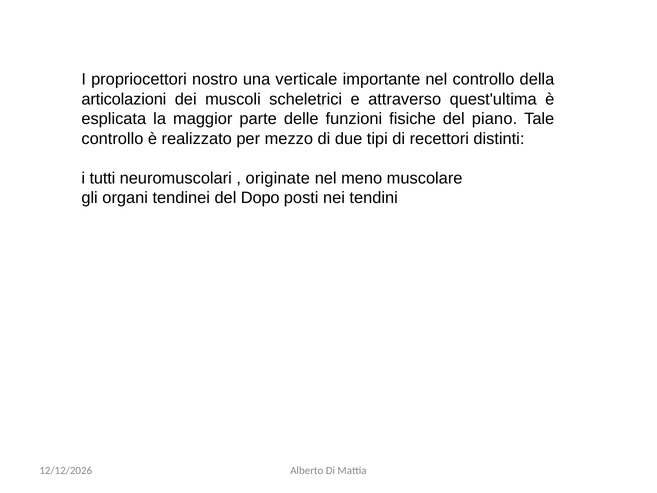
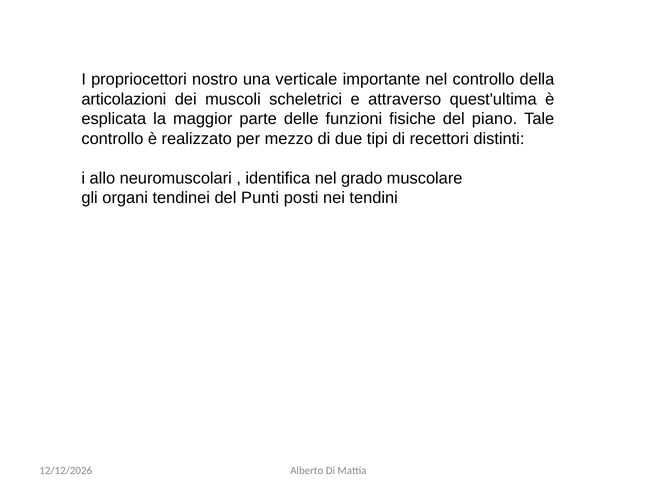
tutti: tutti -> allo
originate: originate -> identifica
meno: meno -> grado
Dopo: Dopo -> Punti
